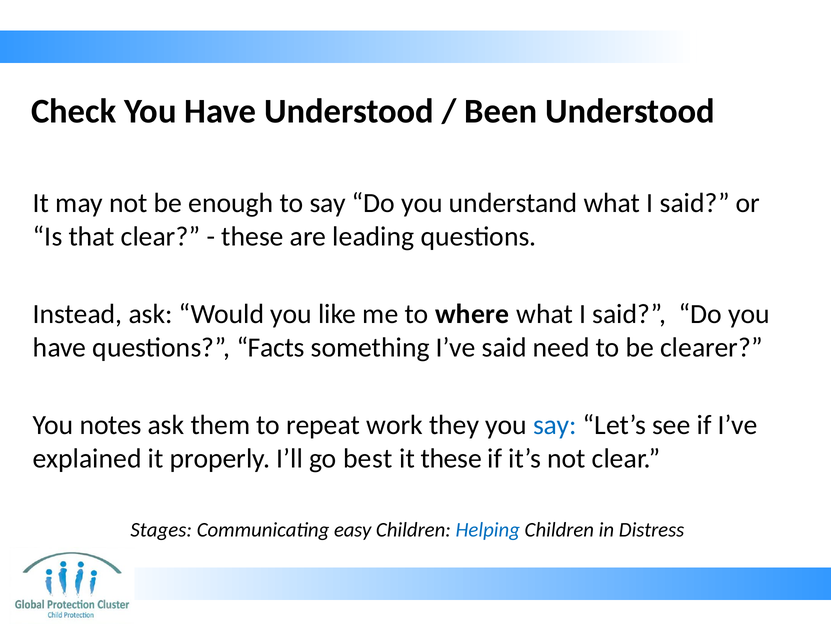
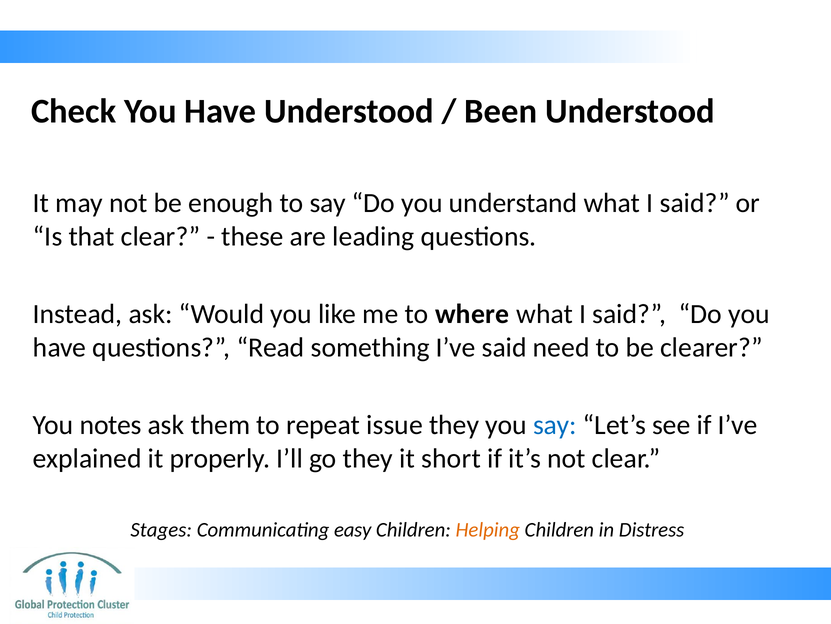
Facts: Facts -> Read
work: work -> issue
go best: best -> they
it these: these -> short
Helping colour: blue -> orange
